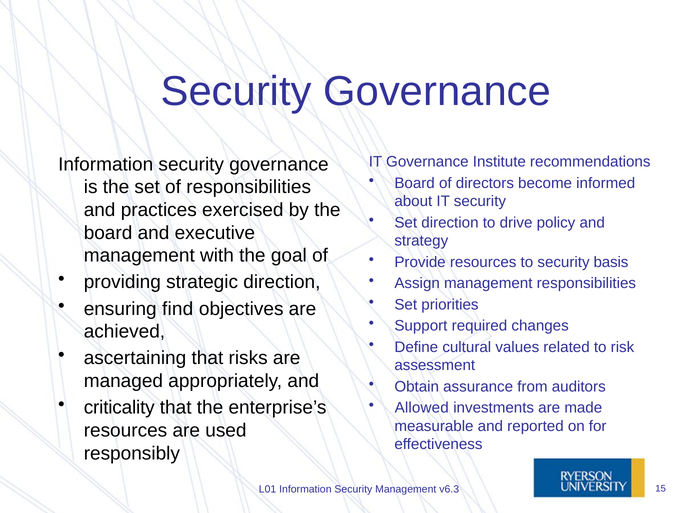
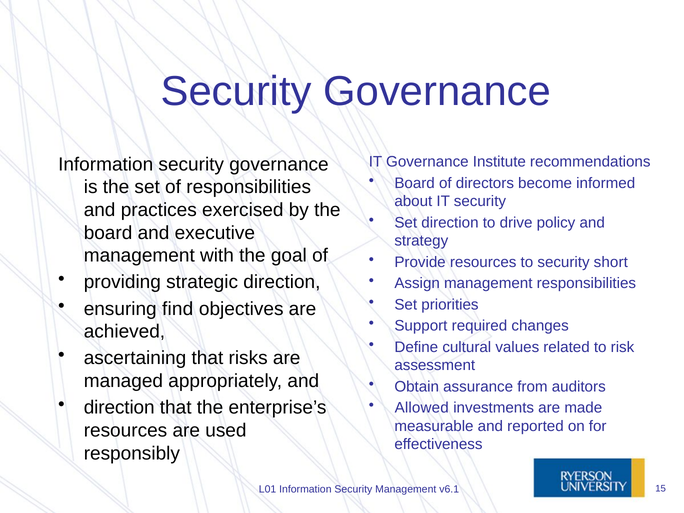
basis: basis -> short
criticality at (119, 408): criticality -> direction
v6.3: v6.3 -> v6.1
